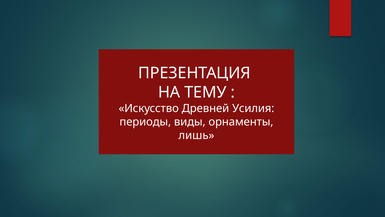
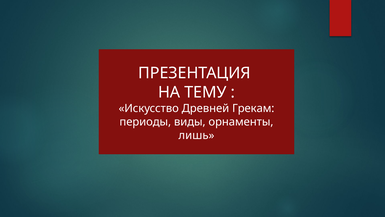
Усилия: Усилия -> Грекам
